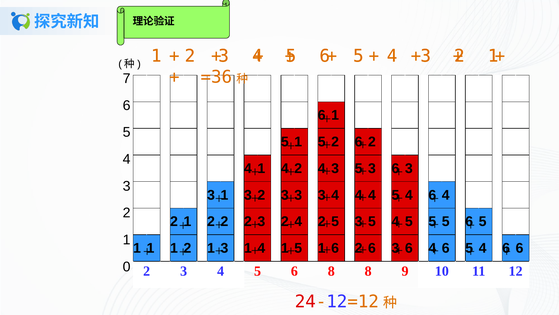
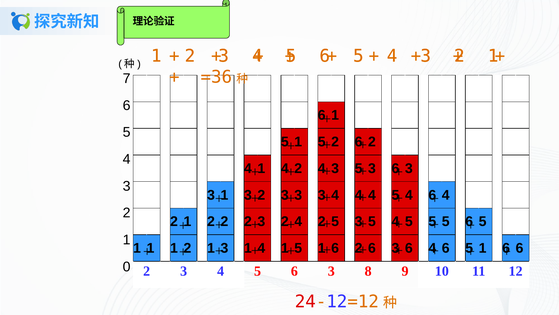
4 at (483, 248): 4 -> 1
5 6 8: 8 -> 3
